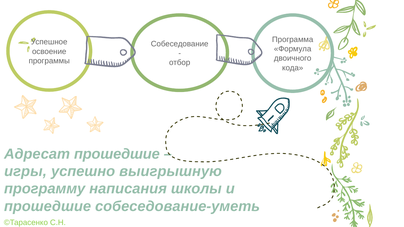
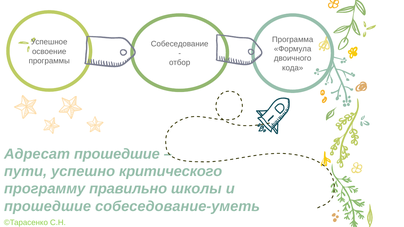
игры: игры -> пути
выигрышную: выигрышную -> критического
написания: написания -> правильно
